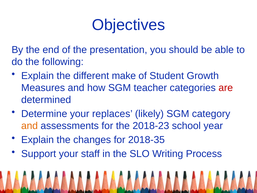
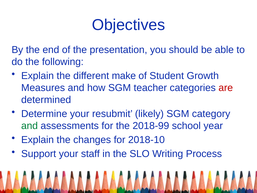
replaces: replaces -> resubmit
and at (30, 126) colour: orange -> green
2018-23: 2018-23 -> 2018-99
2018-35: 2018-35 -> 2018-10
